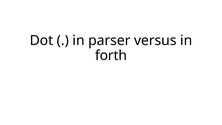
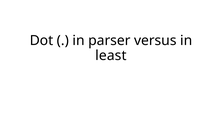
forth: forth -> least
